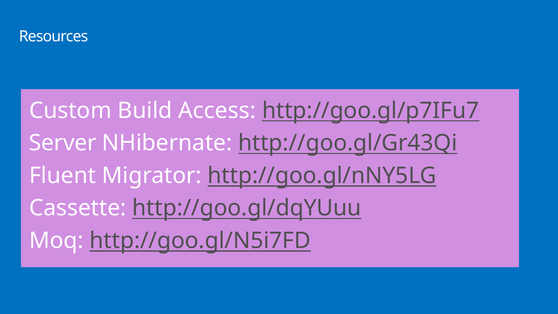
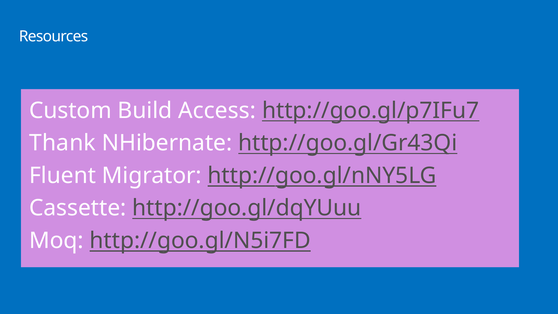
Server: Server -> Thank
